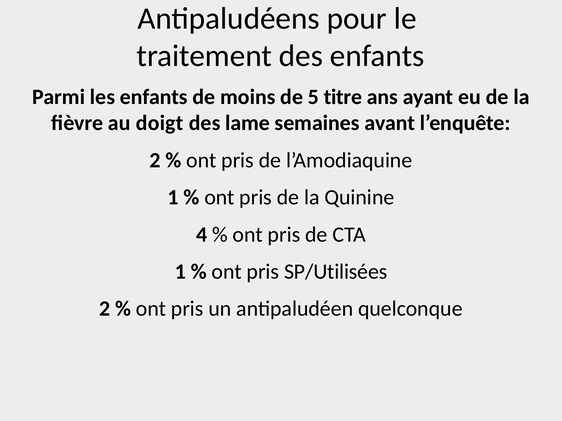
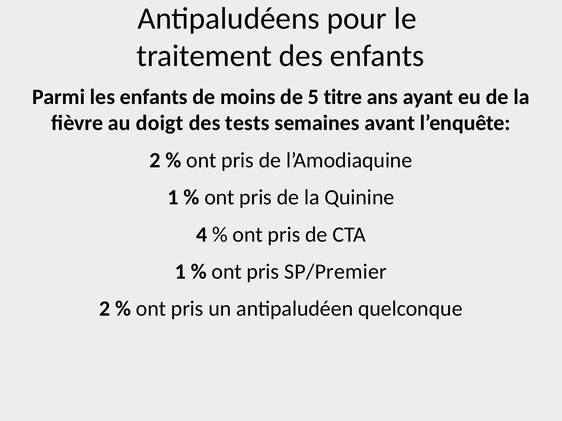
lame: lame -> tests
SP/Utilisées: SP/Utilisées -> SP/Premier
